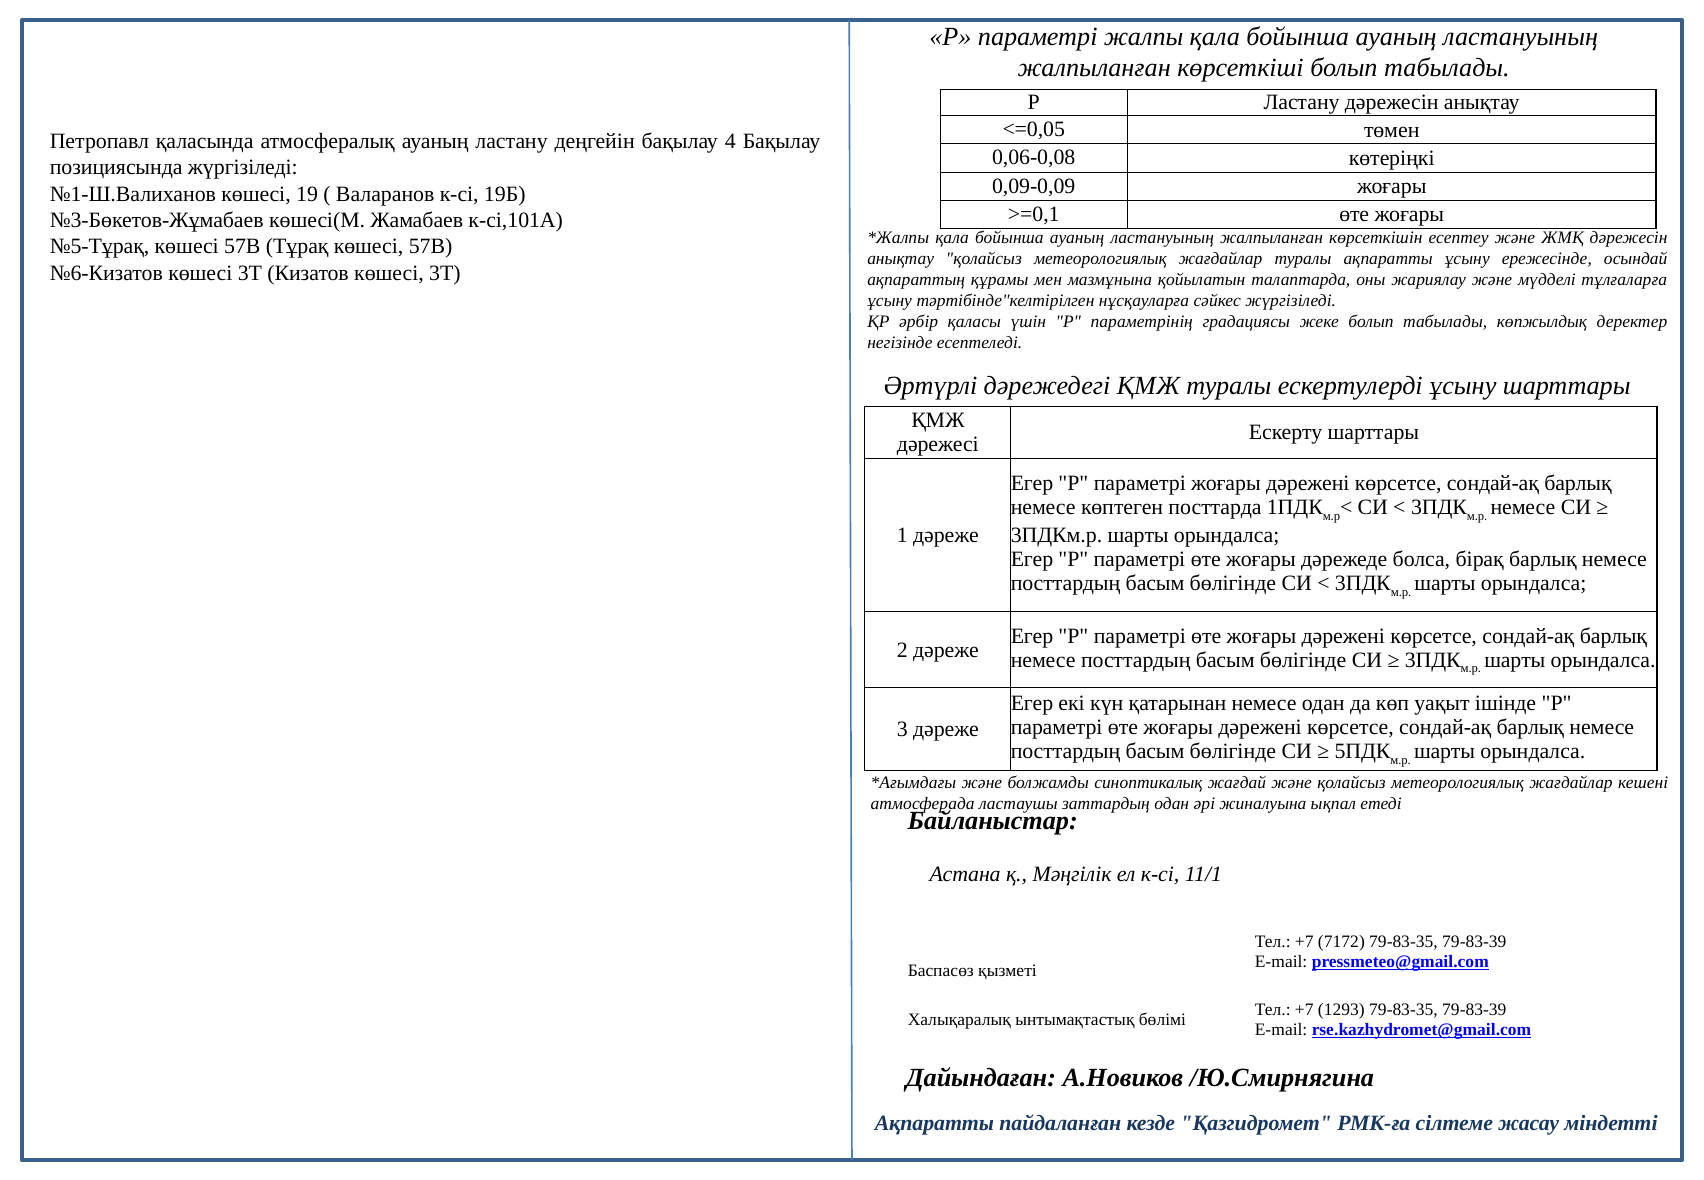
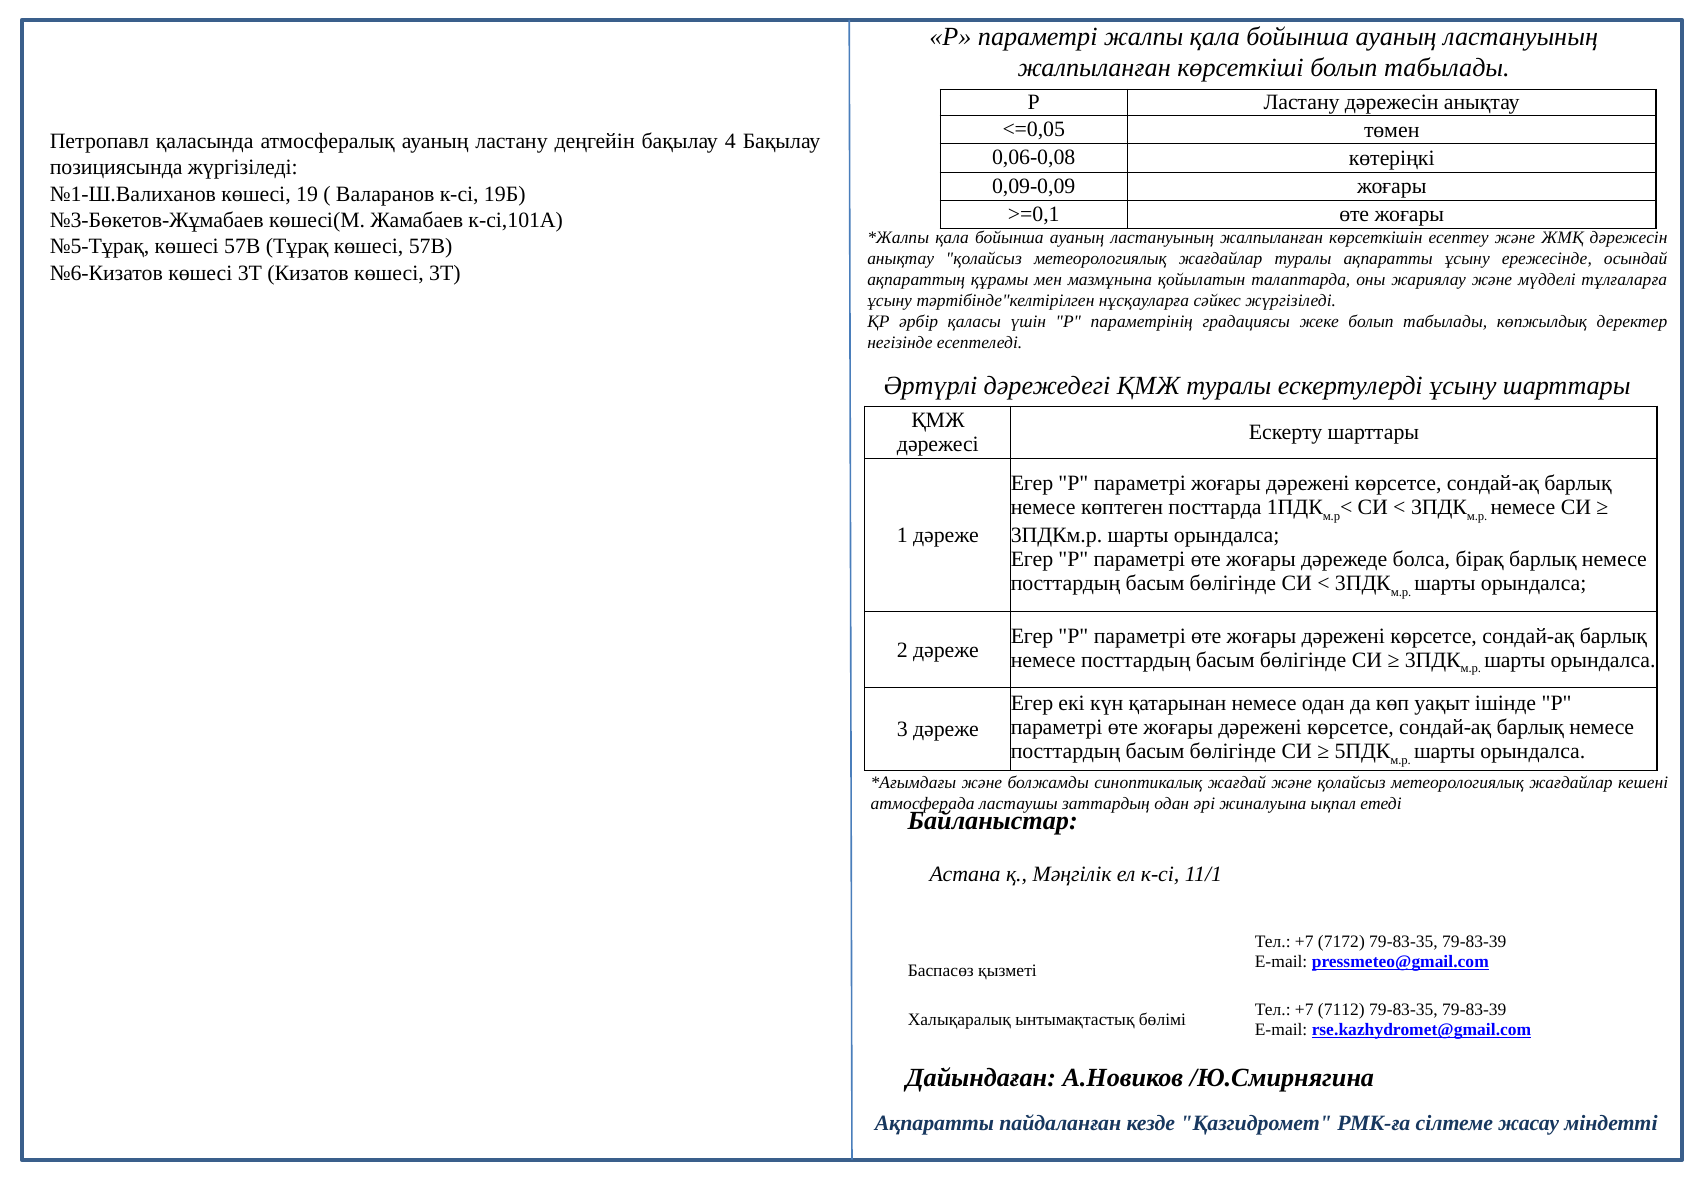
1293: 1293 -> 7112
